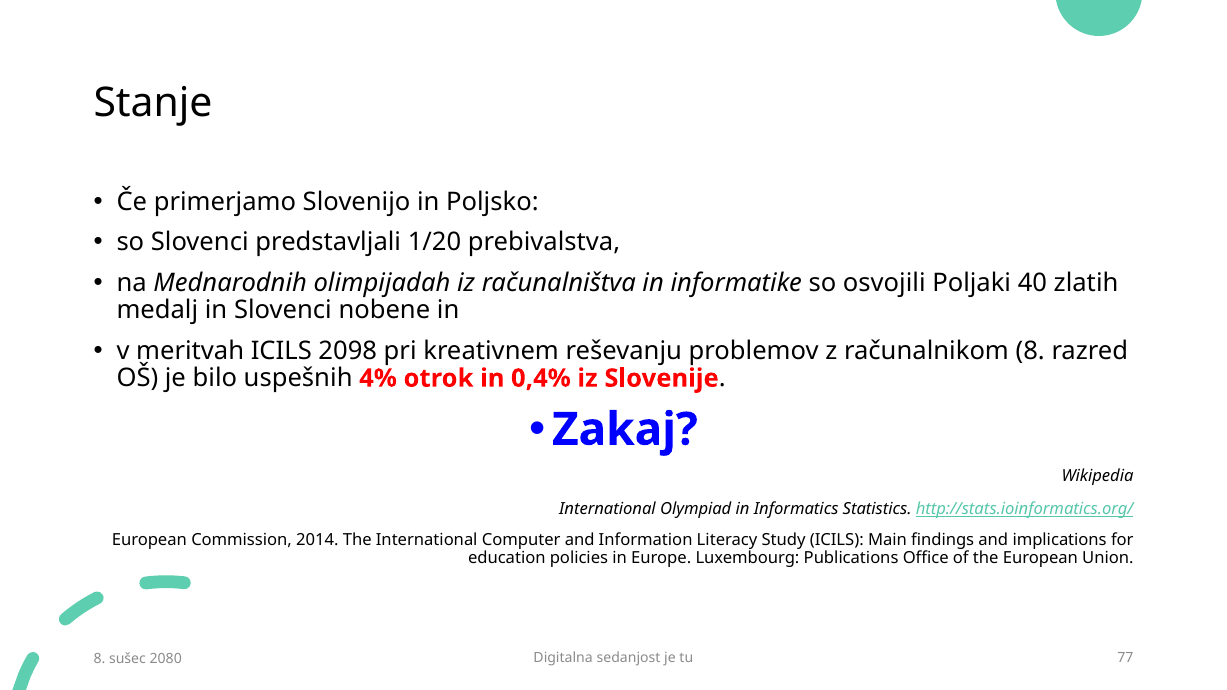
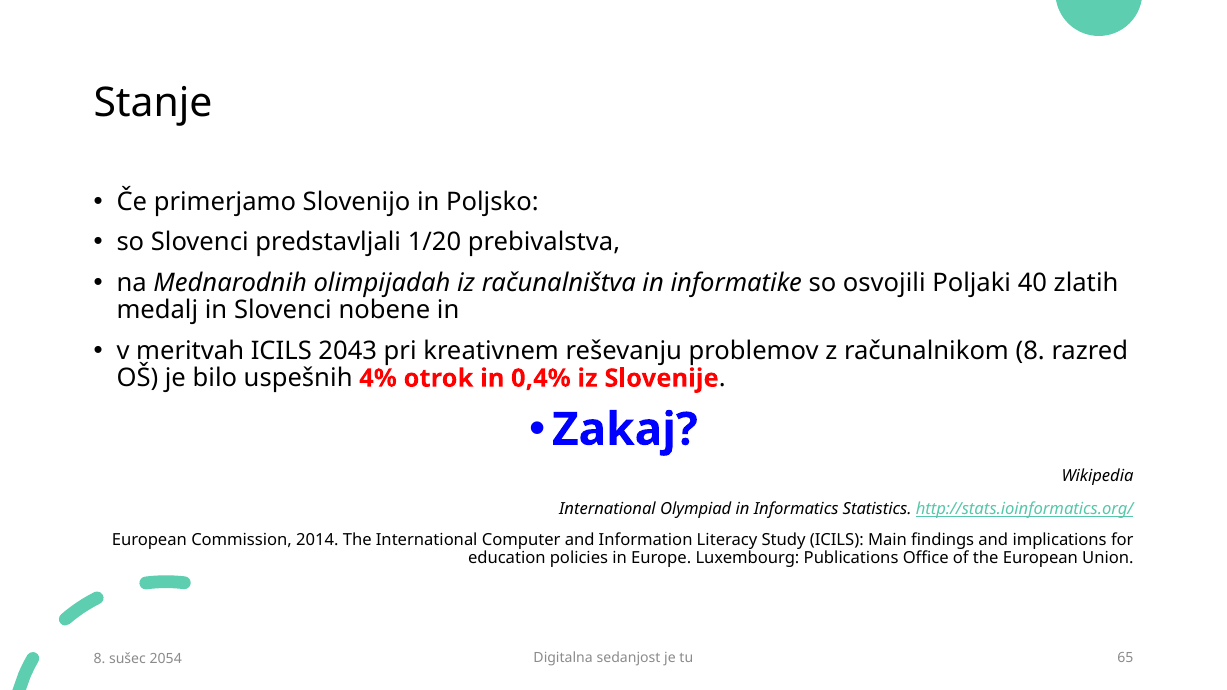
2098: 2098 -> 2043
77: 77 -> 65
2080: 2080 -> 2054
